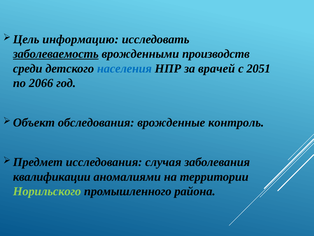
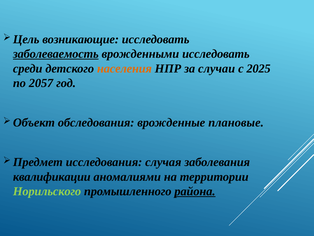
информацию: информацию -> возникающие
врожденными производств: производств -> исследовать
населения colour: blue -> orange
врачей: врачей -> случаи
2051: 2051 -> 2025
2066: 2066 -> 2057
контроль: контроль -> плановые
района underline: none -> present
